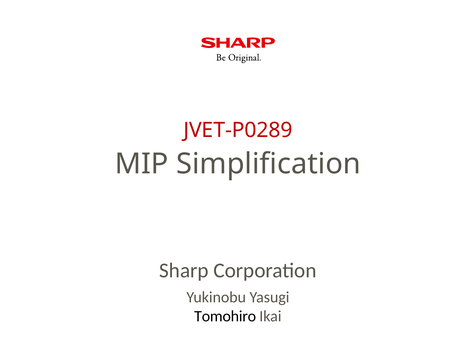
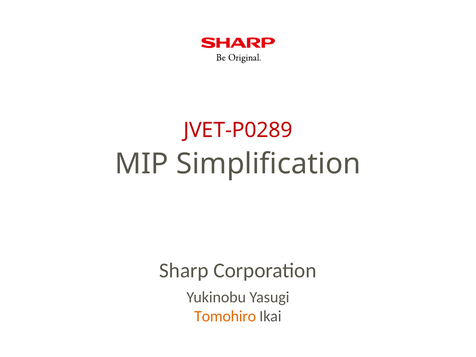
Tomohiro colour: black -> orange
